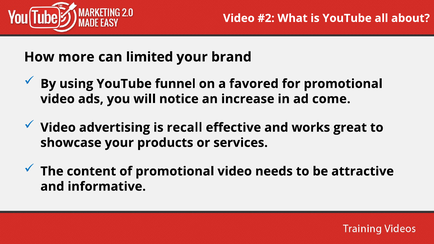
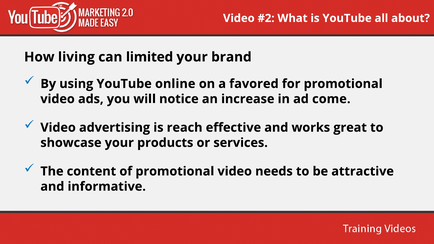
more: more -> living
funnel: funnel -> online
recall: recall -> reach
